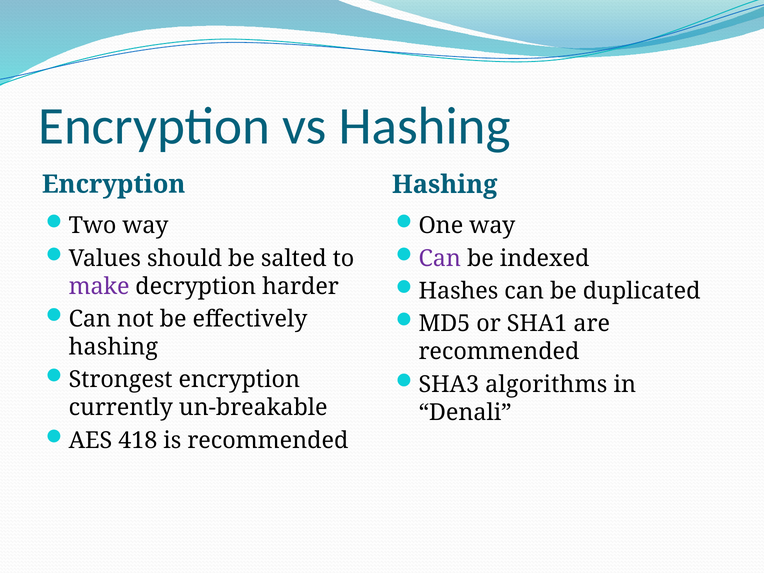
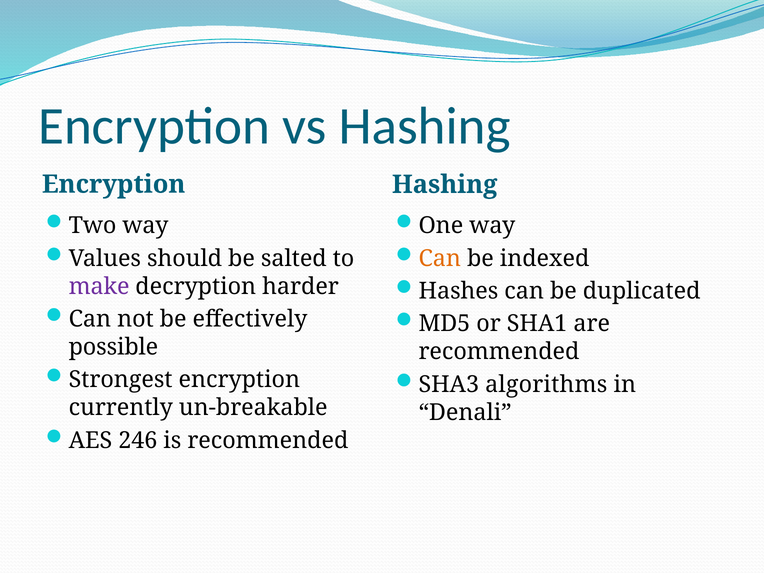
Can at (440, 258) colour: purple -> orange
hashing at (113, 347): hashing -> possible
418: 418 -> 246
